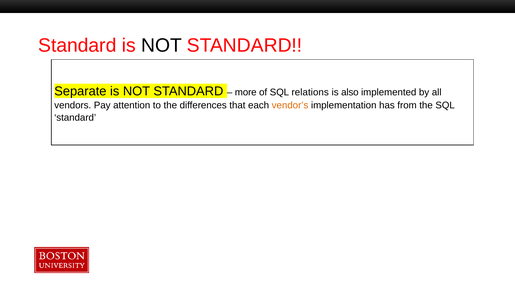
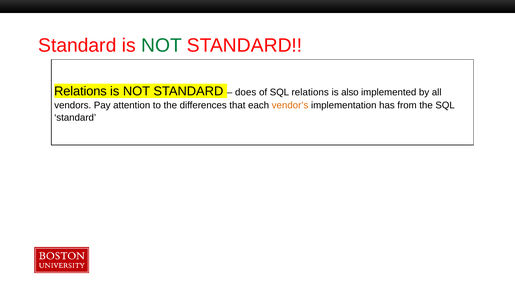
NOT at (161, 45) colour: black -> green
Separate at (80, 91): Separate -> Relations
more: more -> does
